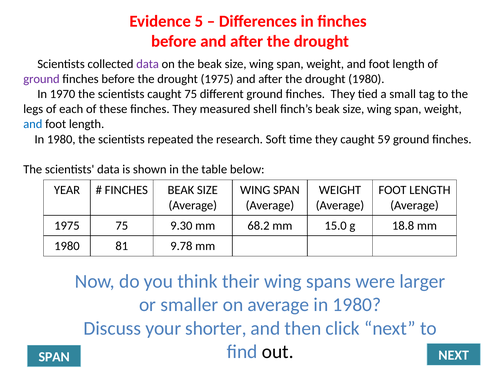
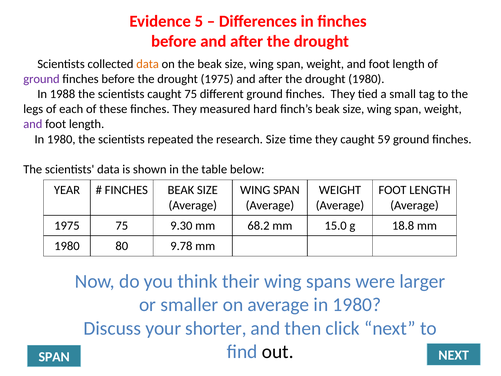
data at (148, 64) colour: purple -> orange
1970: 1970 -> 1988
shell: shell -> hard
and at (33, 124) colour: blue -> purple
research Soft: Soft -> Size
81: 81 -> 80
